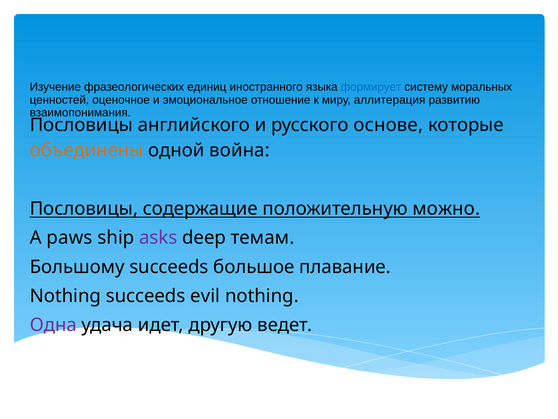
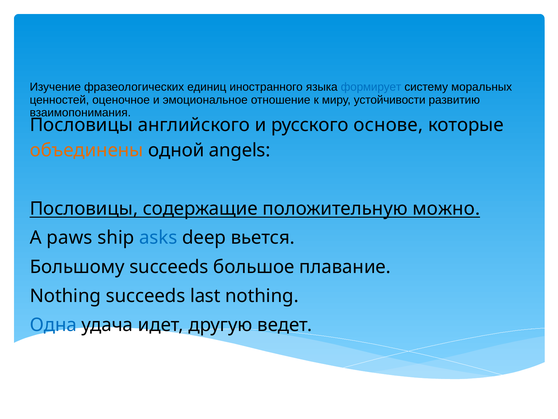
аллитерация: аллитерация -> устойчивости
война: война -> angels
asks colour: purple -> blue
темам: темам -> вьется
evil: evil -> last
Одна colour: purple -> blue
